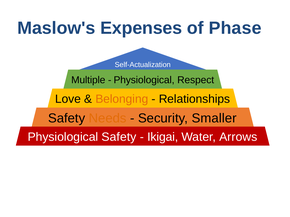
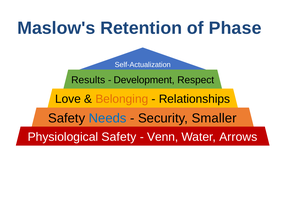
Expenses: Expenses -> Retention
Multiple: Multiple -> Results
Physiological at (144, 80): Physiological -> Development
Needs colour: orange -> blue
Ikigai: Ikigai -> Venn
